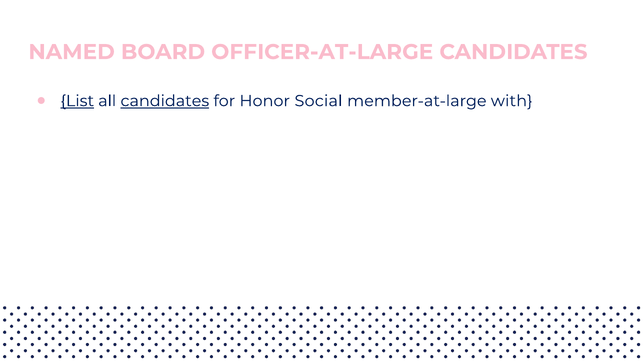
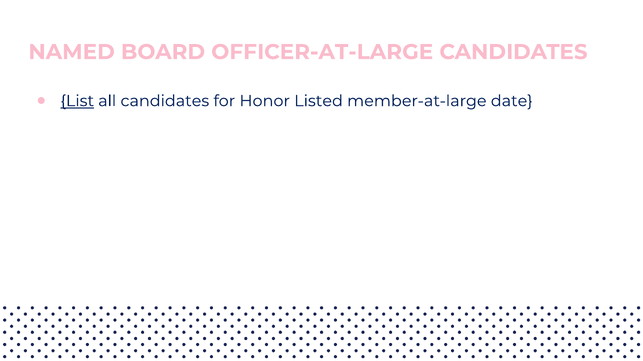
candidates at (165, 101) underline: present -> none
Social: Social -> Listed
with: with -> date
